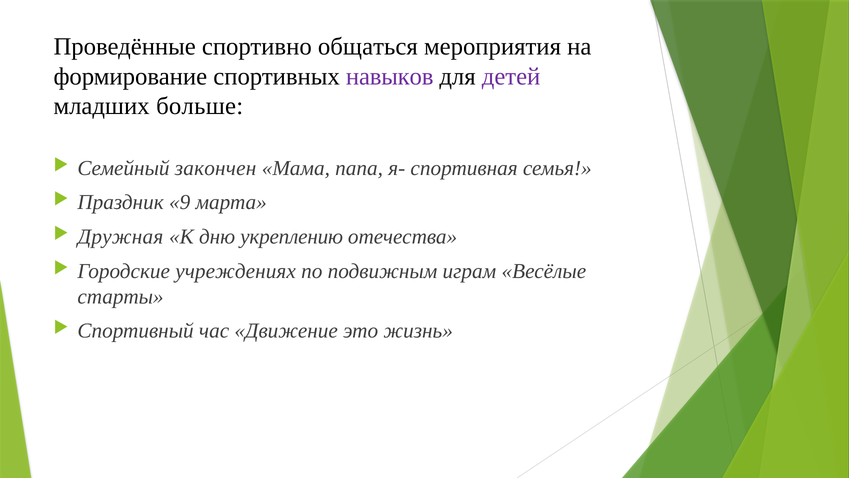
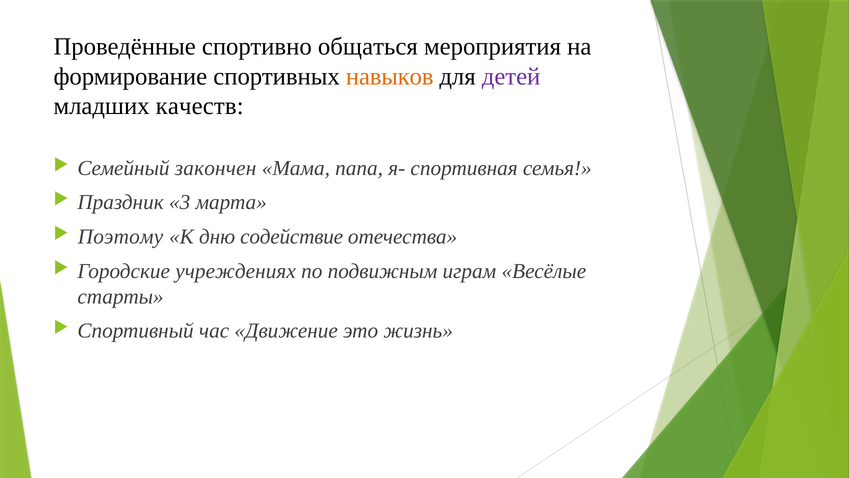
навыков colour: purple -> orange
больше: больше -> качеств
9: 9 -> 3
Дружная: Дружная -> Поэтому
укреплению: укреплению -> содействие
